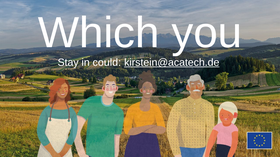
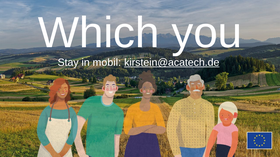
could: could -> mobil
